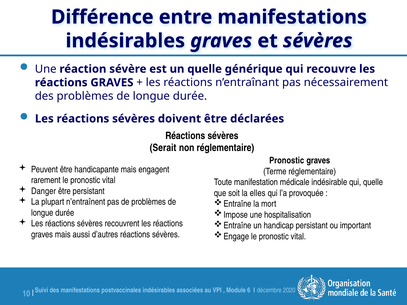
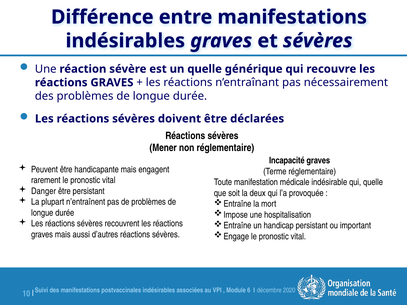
Serait: Serait -> Mener
Pronostic at (287, 161): Pronostic -> Incapacité
elles: elles -> deux
